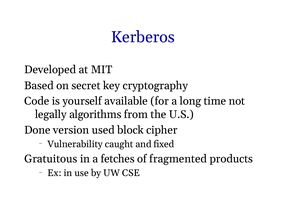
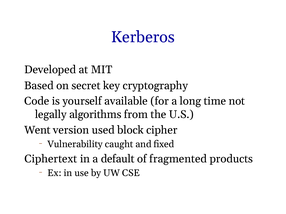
Done: Done -> Went
Gratuitous: Gratuitous -> Ciphertext
fetches: fetches -> default
